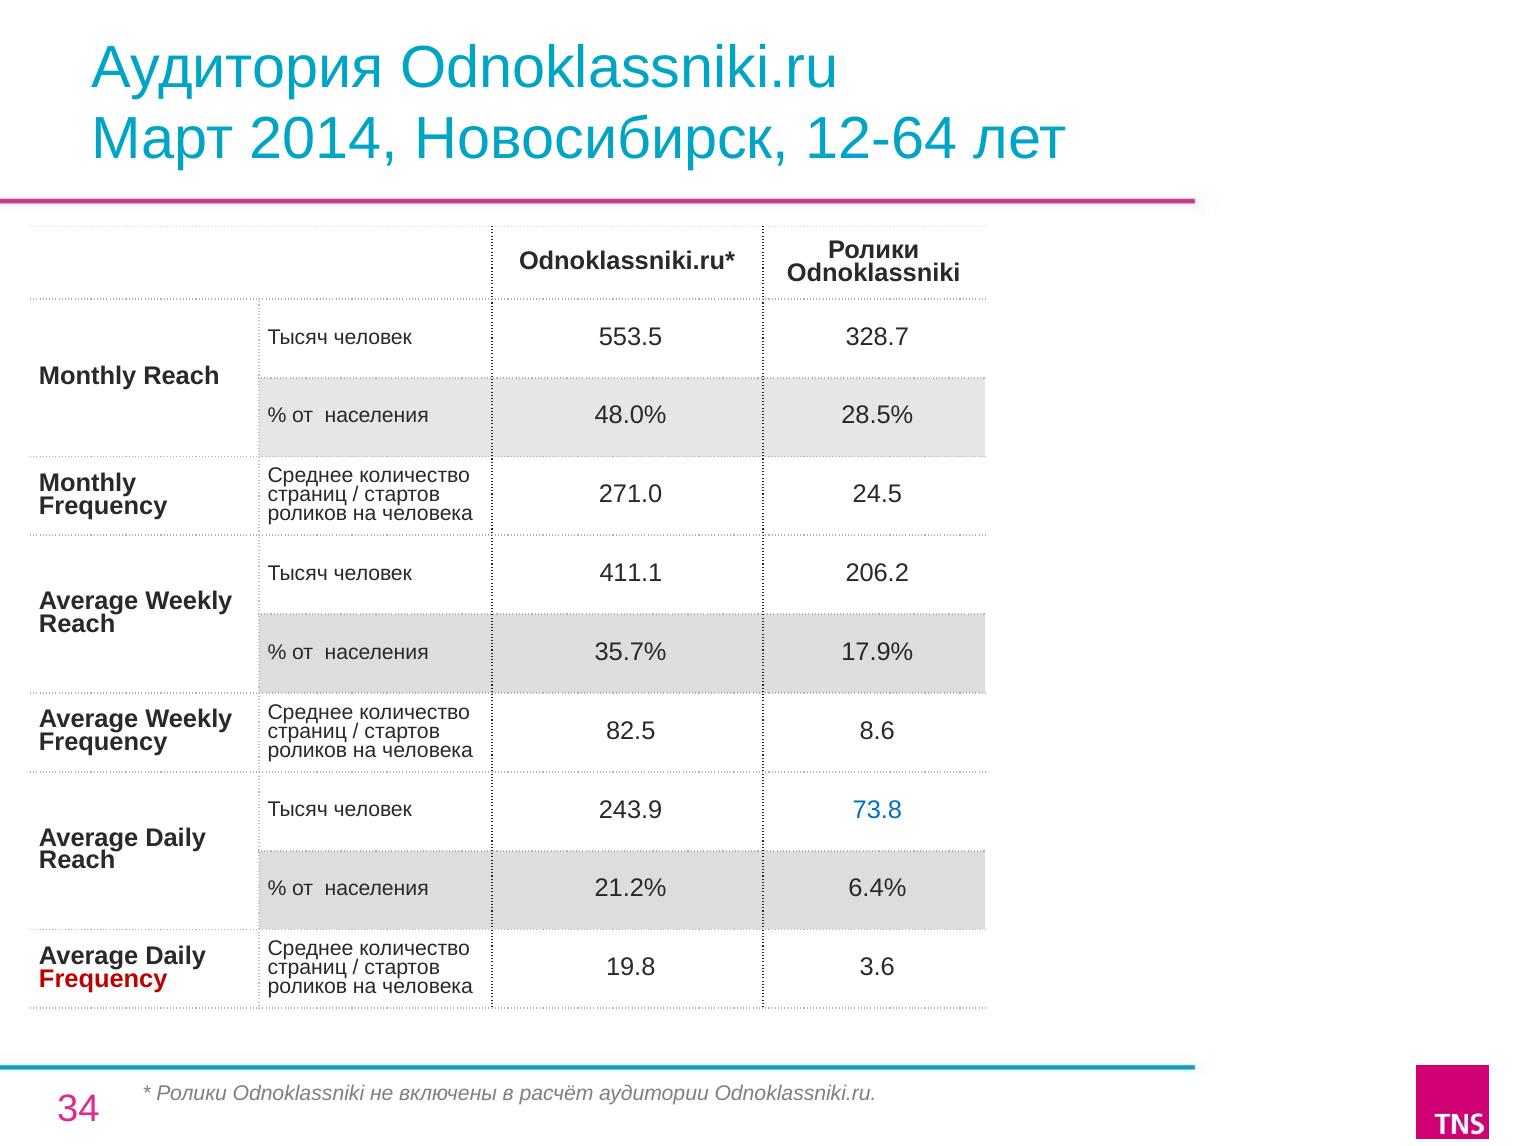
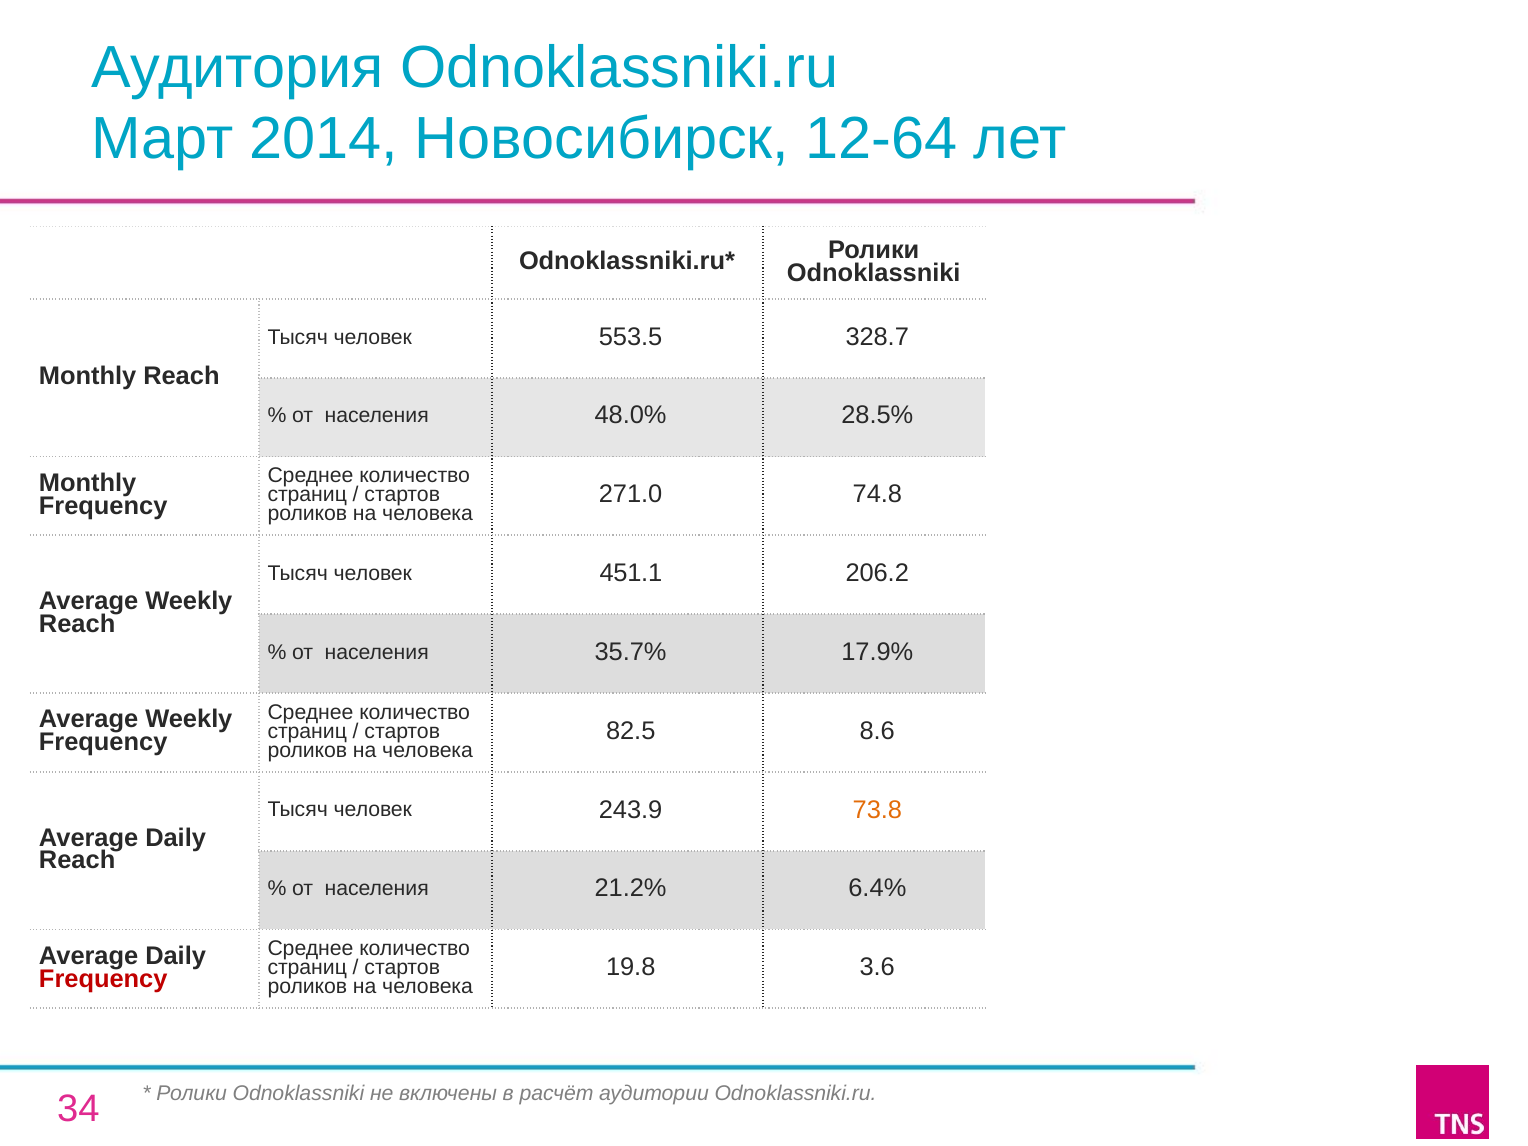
24.5: 24.5 -> 74.8
411.1: 411.1 -> 451.1
73.8 colour: blue -> orange
